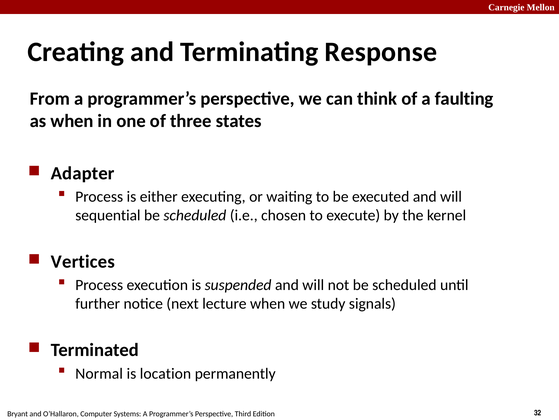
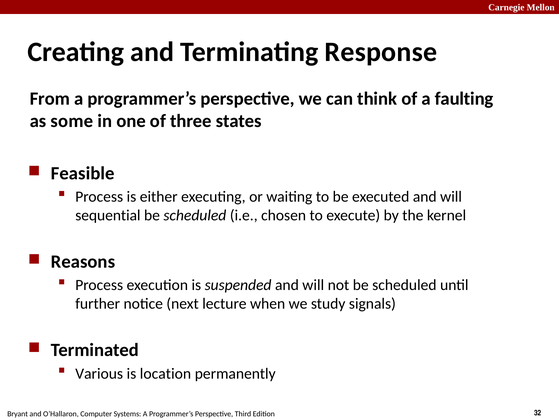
as when: when -> some
Adapter: Adapter -> Feasible
Vertices: Vertices -> Reasons
Normal: Normal -> Various
